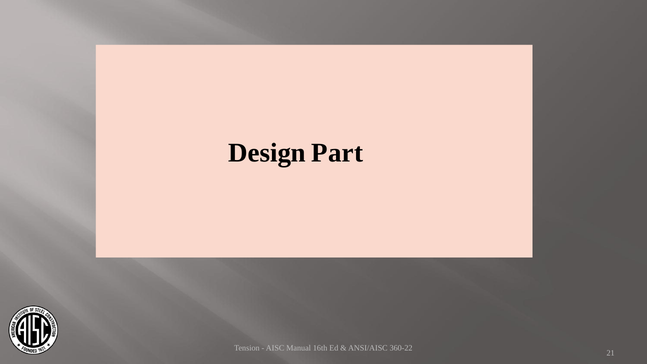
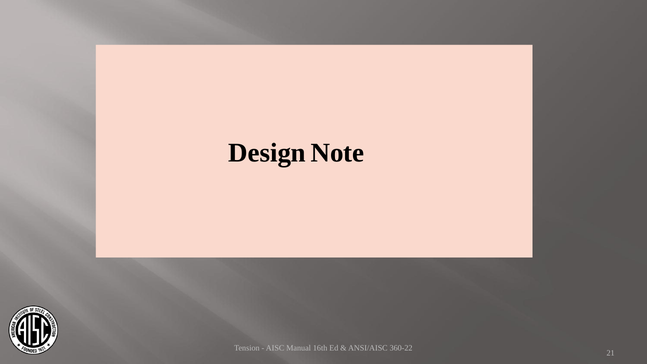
Part: Part -> Note
